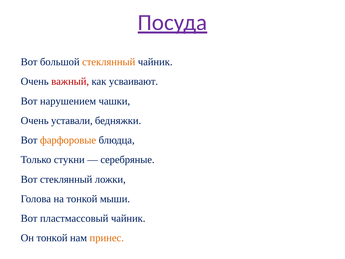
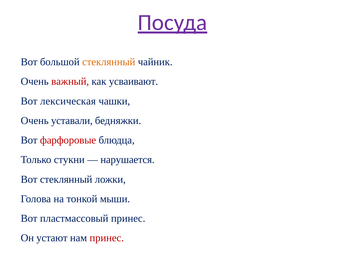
нарушением: нарушением -> лексическая
фарфоровые colour: orange -> red
серебряные: серебряные -> нарушается
пластмассовый чайник: чайник -> принес
Он тонкой: тонкой -> устают
принес at (107, 238) colour: orange -> red
